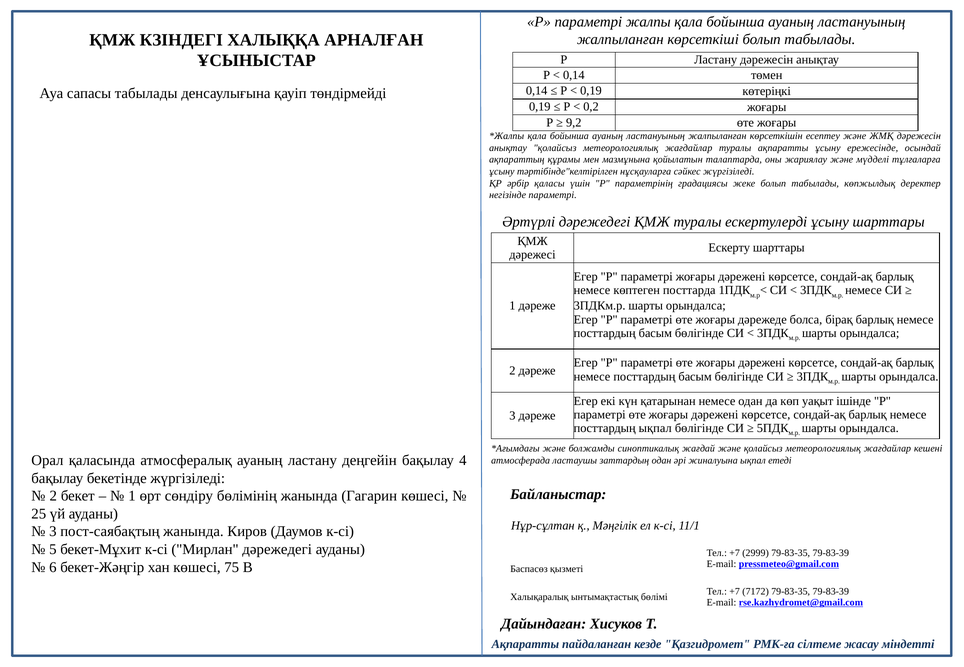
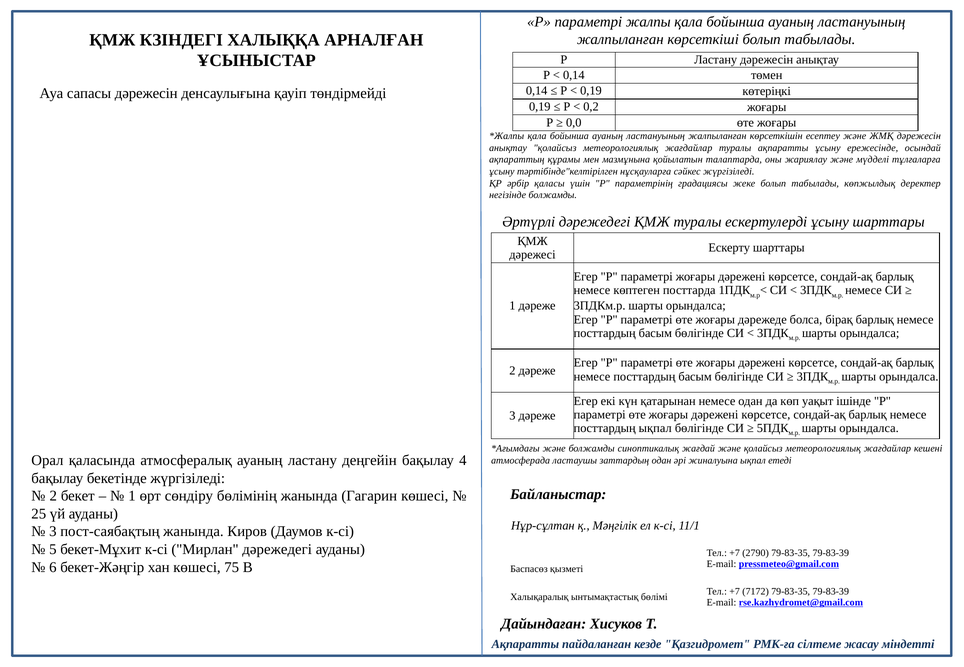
сапасы табылады: табылады -> дәрежесін
9,2: 9,2 -> 0,0
негізінде параметрі: параметрі -> болжамды
2999: 2999 -> 2790
